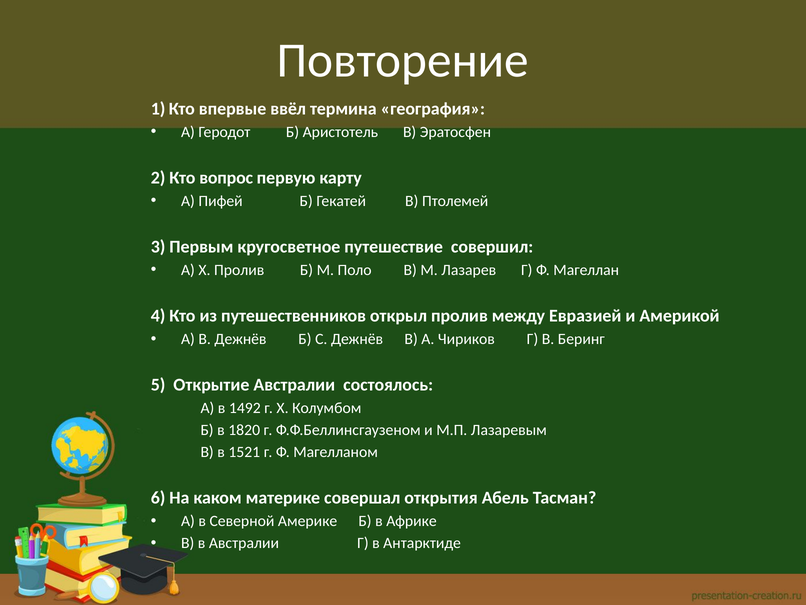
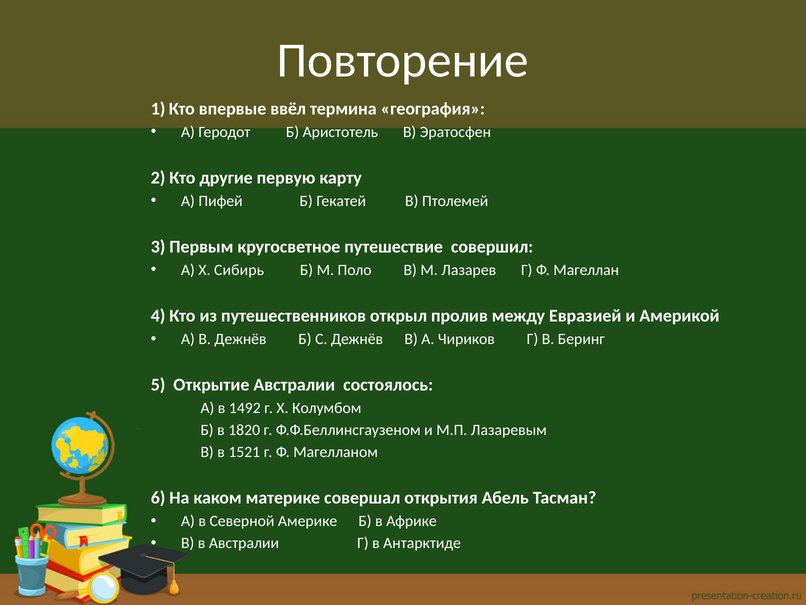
вопрос: вопрос -> другие
Х Пролив: Пролив -> Сибирь
